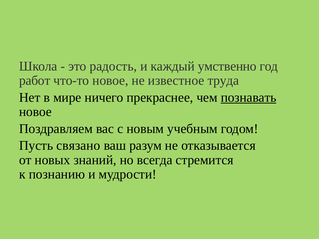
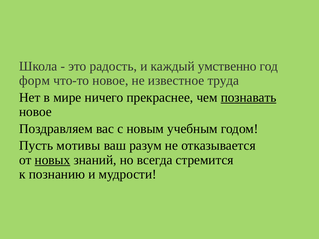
работ: работ -> форм
связано: связано -> мотивы
новых underline: none -> present
